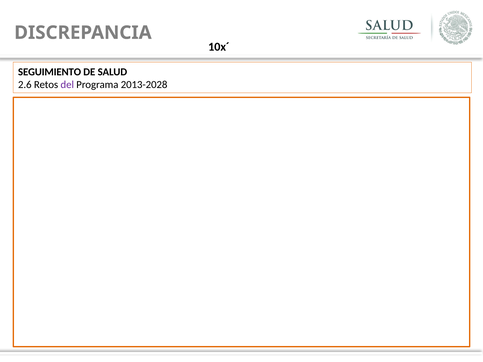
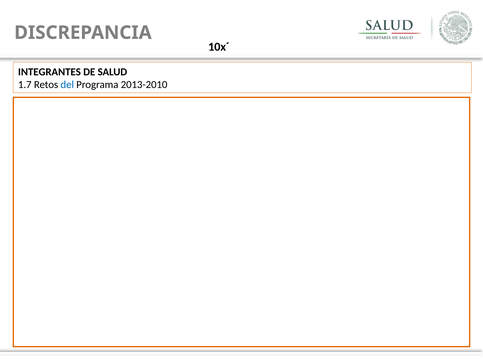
SEGUIMIENTO: SEGUIMIENTO -> INTEGRANTES
2.6: 2.6 -> 1.7
del colour: purple -> blue
2013-2028: 2013-2028 -> 2013-2010
